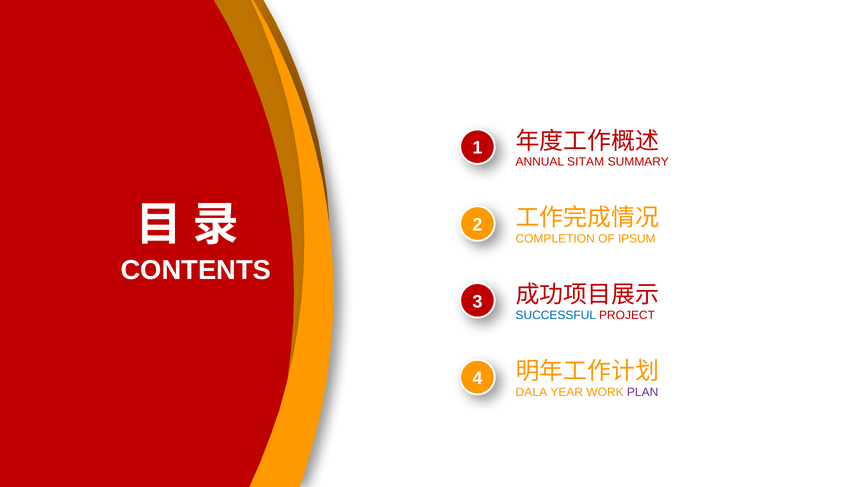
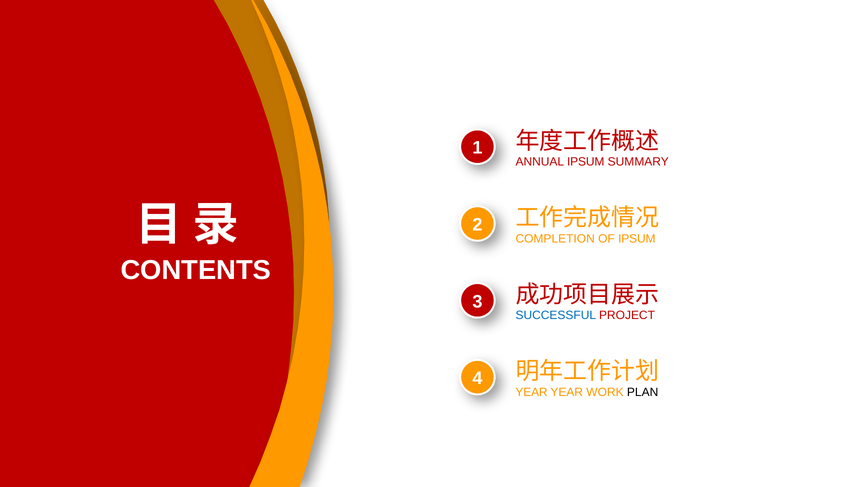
ANNUAL SITAM: SITAM -> IPSUM
DALA at (531, 392): DALA -> YEAR
PLAN colour: purple -> black
